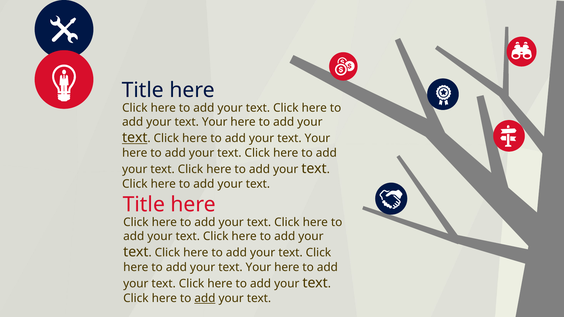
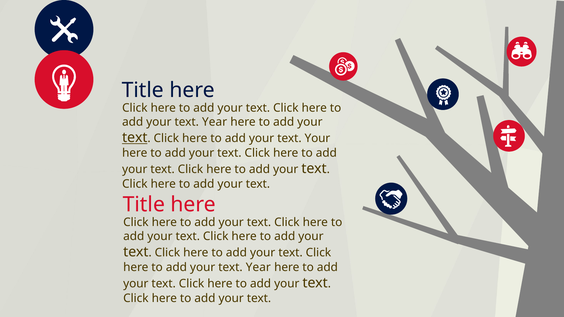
Your at (215, 122): Your -> Year
Your at (258, 268): Your -> Year
add at (205, 299) underline: present -> none
